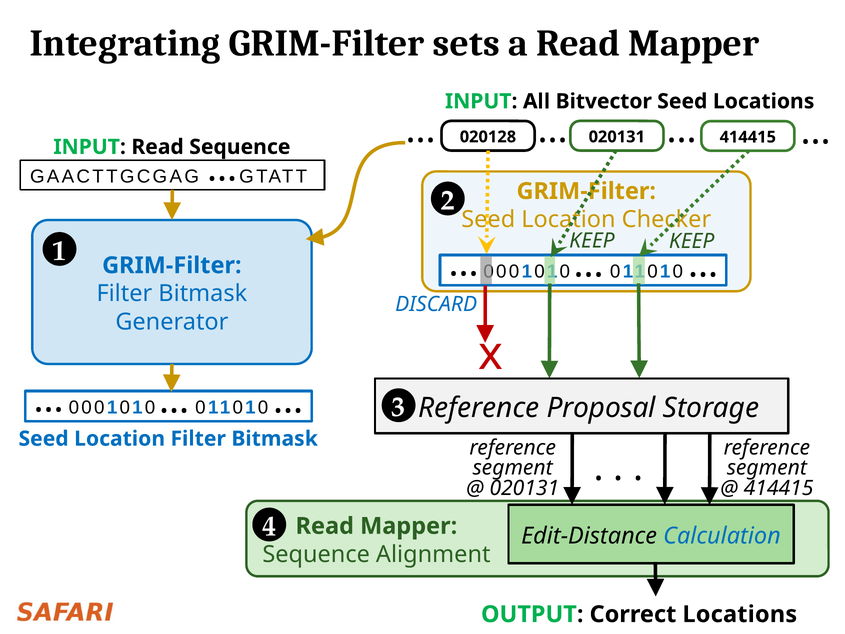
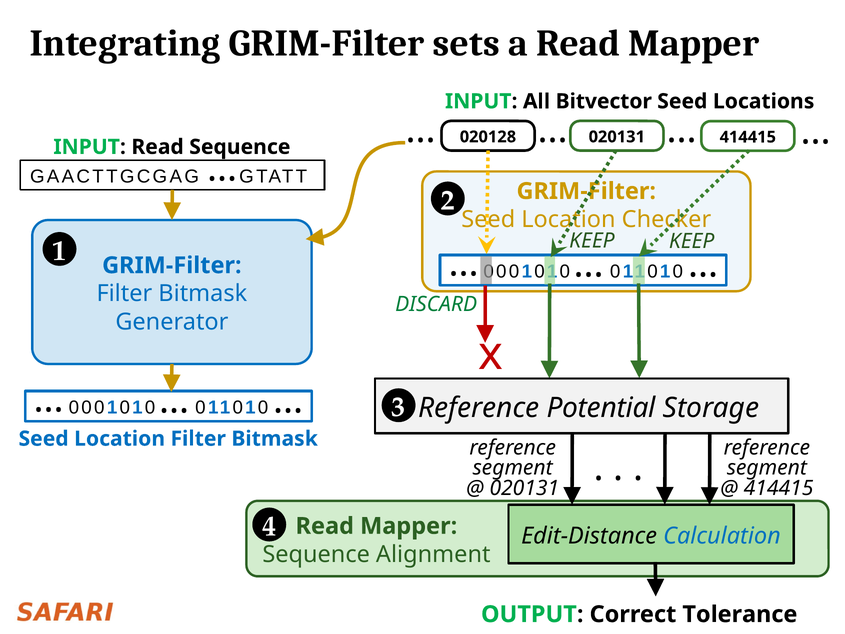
DISCARD colour: blue -> green
Proposal: Proposal -> Potential
Correct Locations: Locations -> Tolerance
